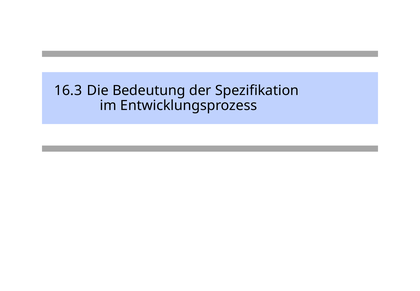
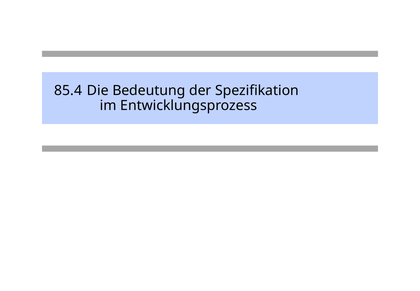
16.3: 16.3 -> 85.4
